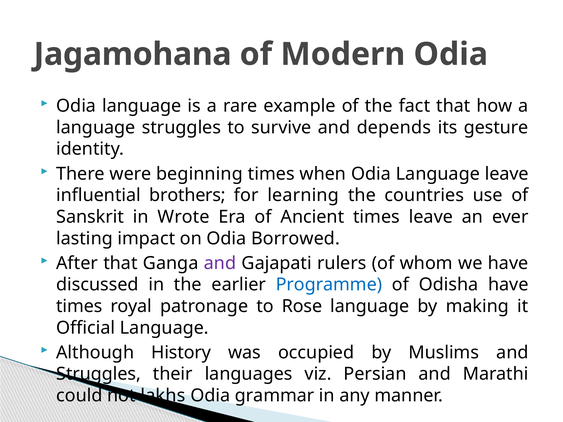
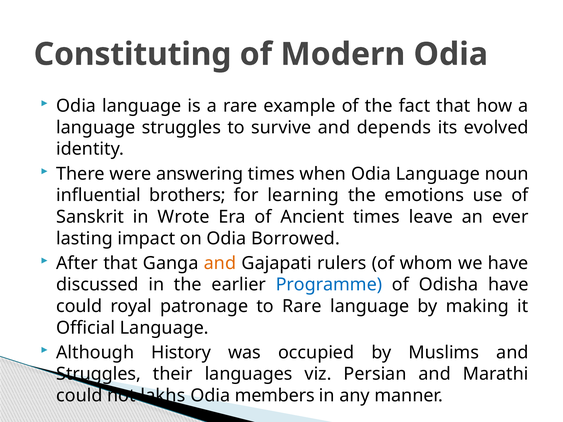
Jagamohana: Jagamohana -> Constituting
gesture: gesture -> evolved
beginning: beginning -> answering
Language leave: leave -> noun
countries: countries -> emotions
and at (220, 263) colour: purple -> orange
times at (79, 306): times -> could
to Rose: Rose -> Rare
grammar: grammar -> members
